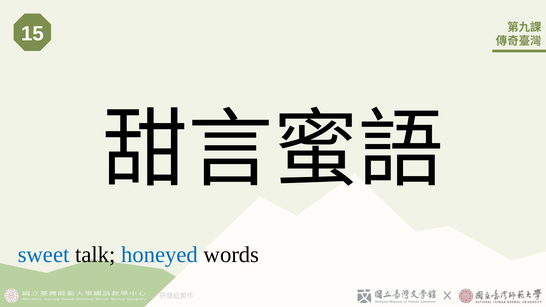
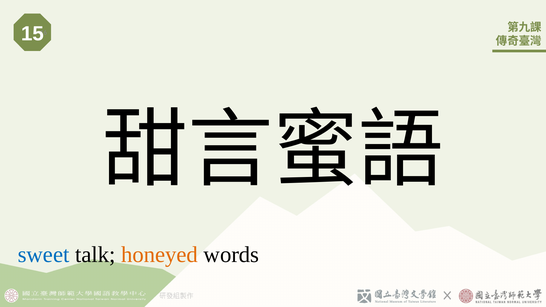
honeyed colour: blue -> orange
